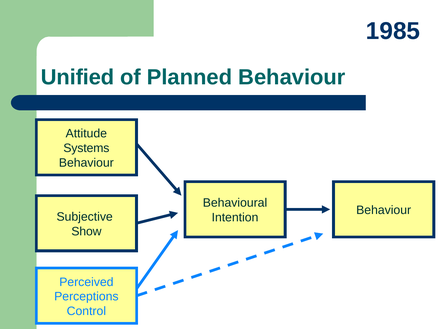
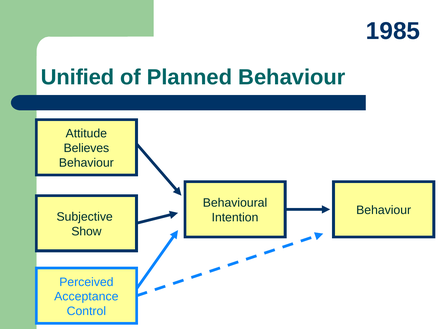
Systems: Systems -> Believes
Perceptions: Perceptions -> Acceptance
